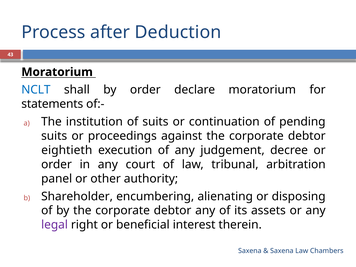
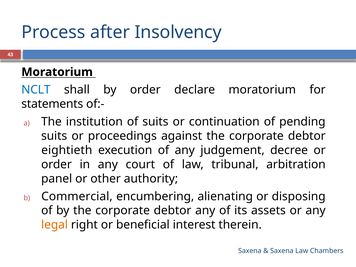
Deduction: Deduction -> Insolvency
Shareholder: Shareholder -> Commercial
legal colour: purple -> orange
